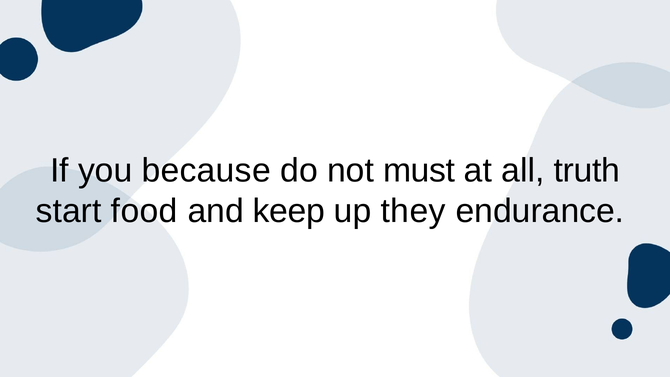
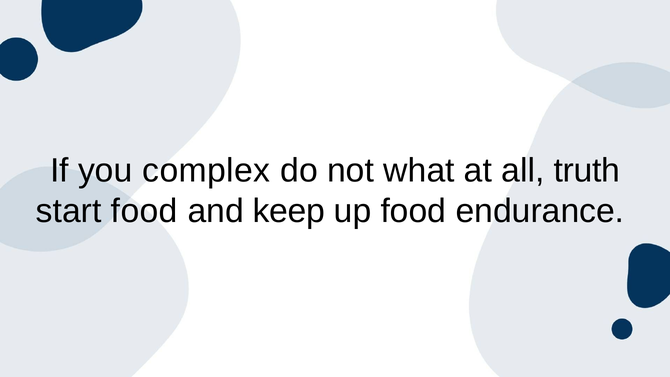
because: because -> complex
must: must -> what
up they: they -> food
